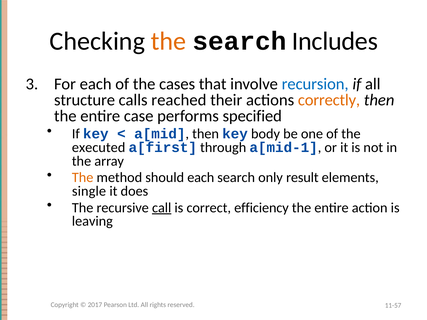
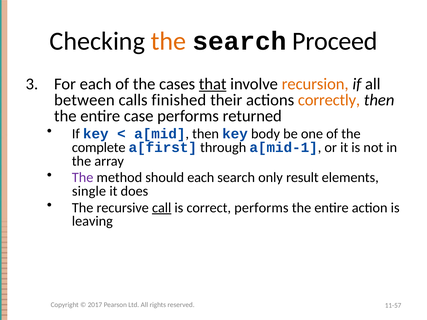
Includes: Includes -> Proceed
that underline: none -> present
recursion colour: blue -> orange
structure: structure -> between
reached: reached -> finished
specified: specified -> returned
executed: executed -> complete
The at (83, 178) colour: orange -> purple
correct efficiency: efficiency -> performs
